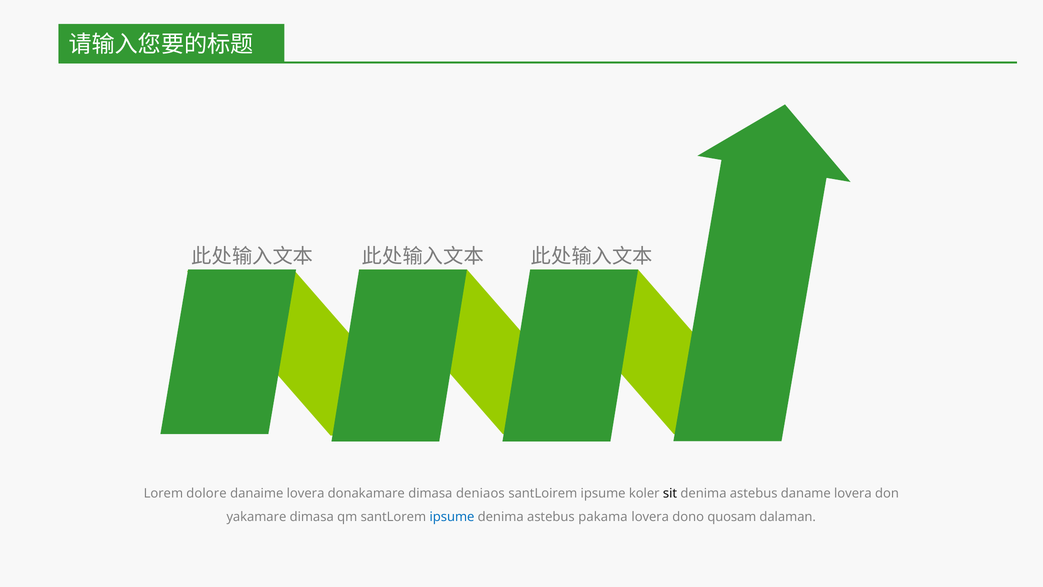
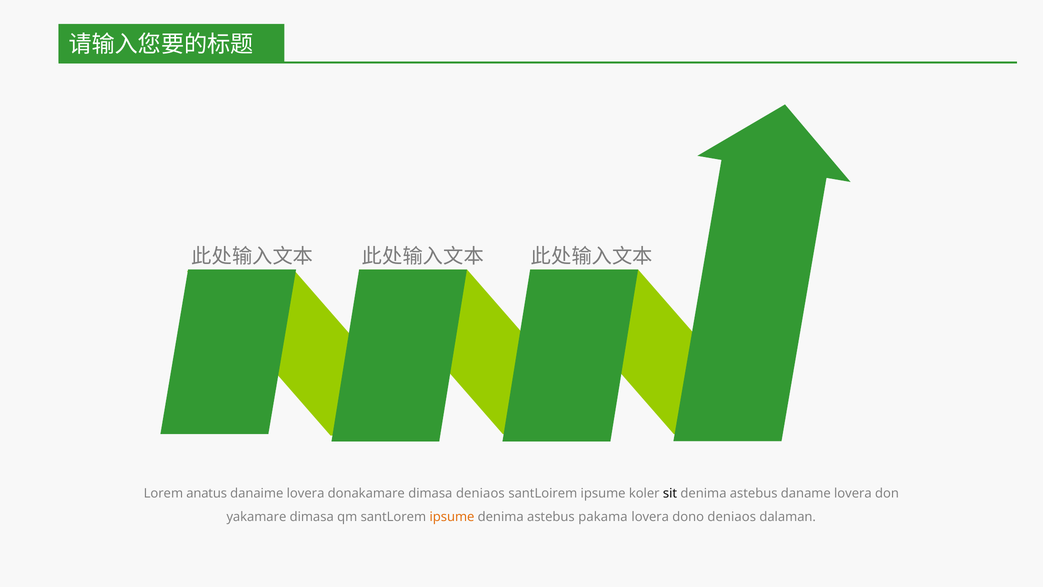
dolore: dolore -> anatus
ipsume at (452, 517) colour: blue -> orange
dono quosam: quosam -> deniaos
